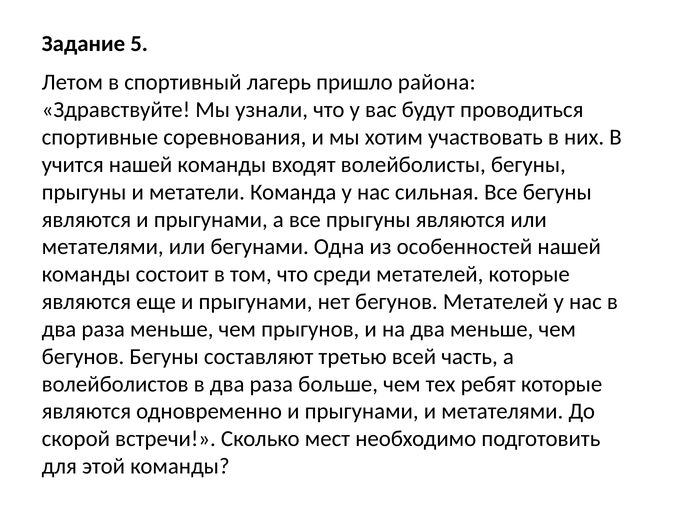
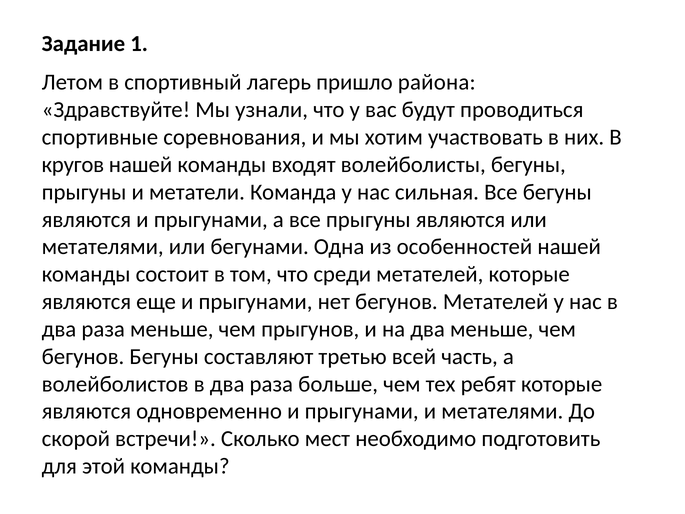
5: 5 -> 1
учится: учится -> кругов
